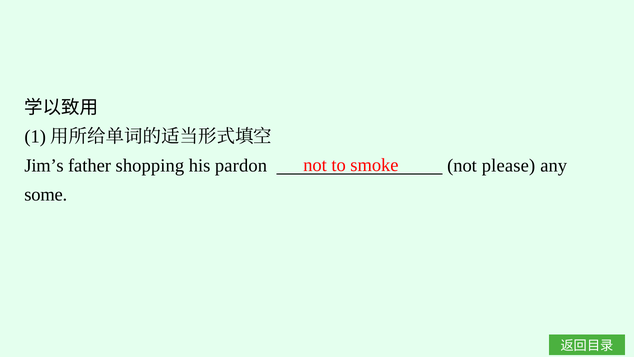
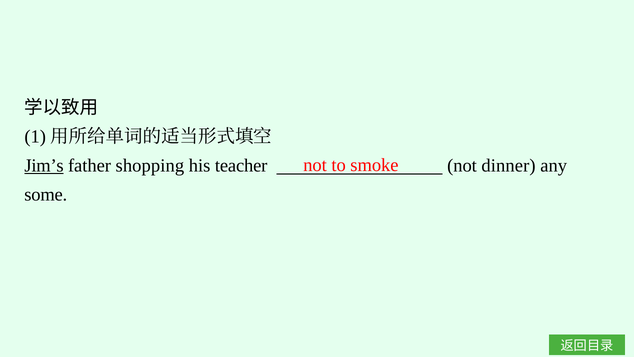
Jim’s underline: none -> present
pardon: pardon -> teacher
please: please -> dinner
